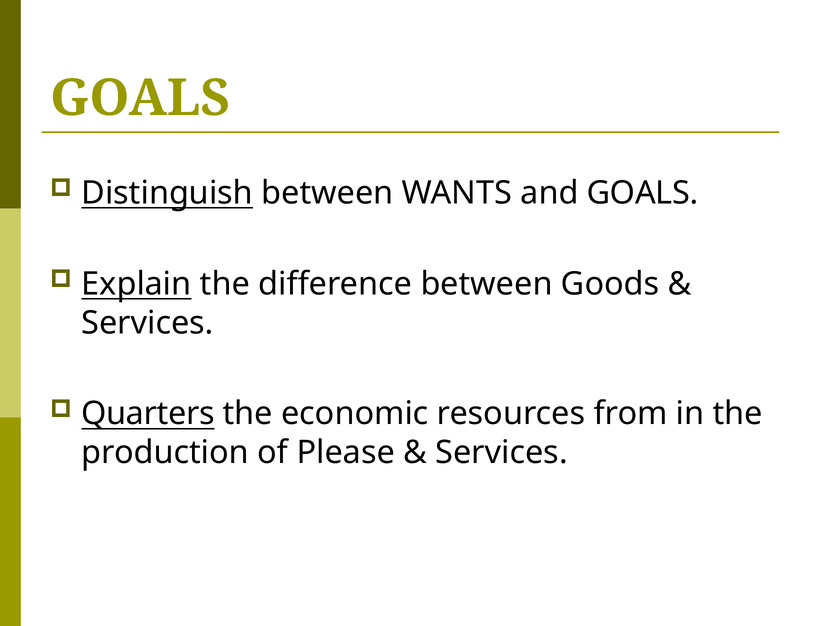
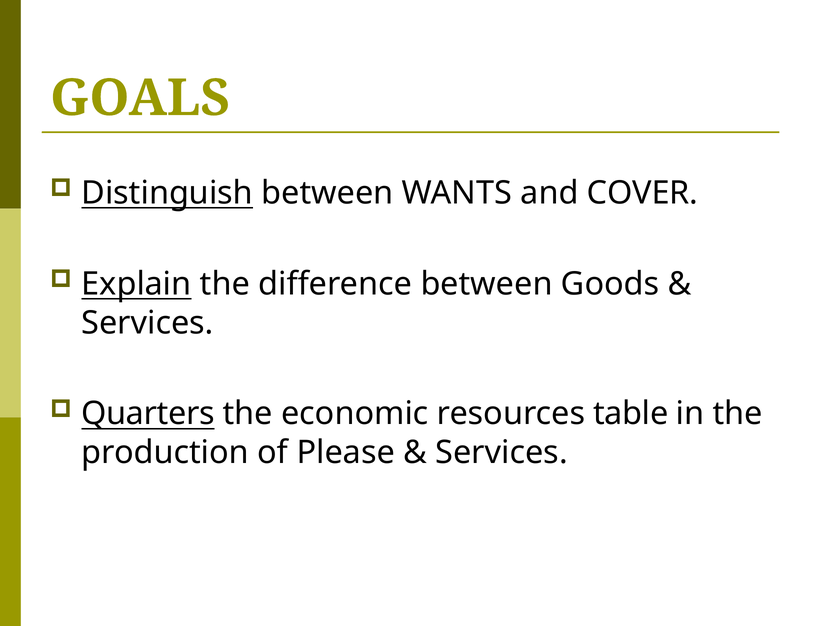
and GOALS: GOALS -> COVER
from: from -> table
